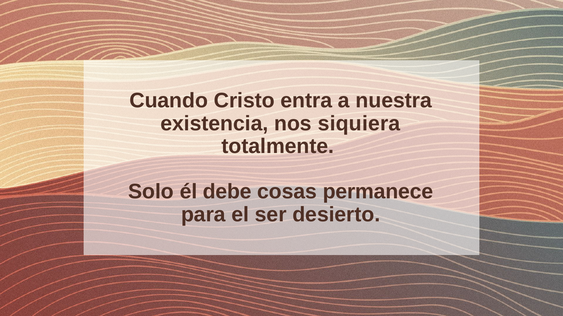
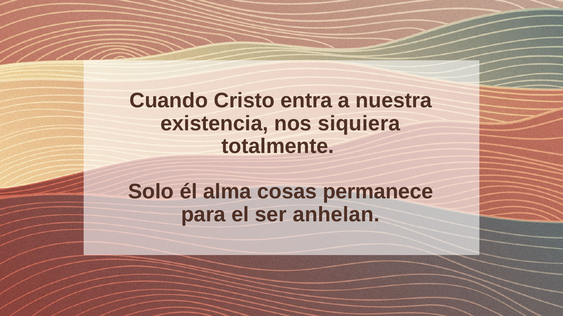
debe: debe -> alma
desierto: desierto -> anhelan
